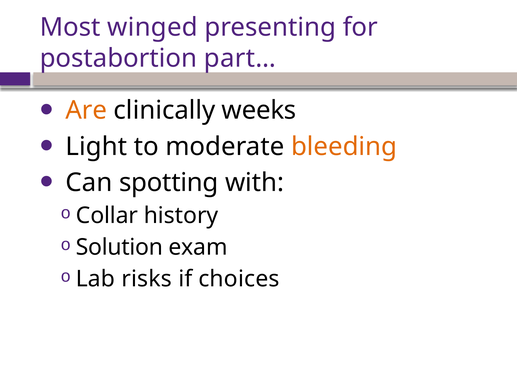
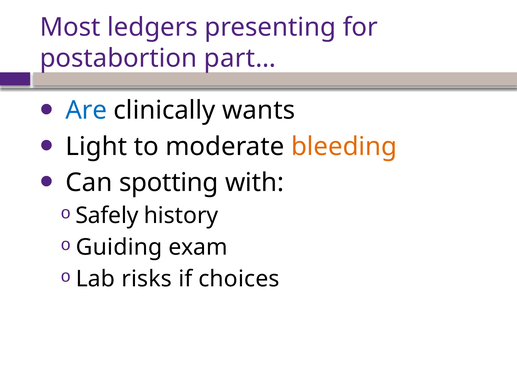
winged: winged -> ledgers
Are colour: orange -> blue
weeks: weeks -> wants
Collar: Collar -> Safely
Solution: Solution -> Guiding
